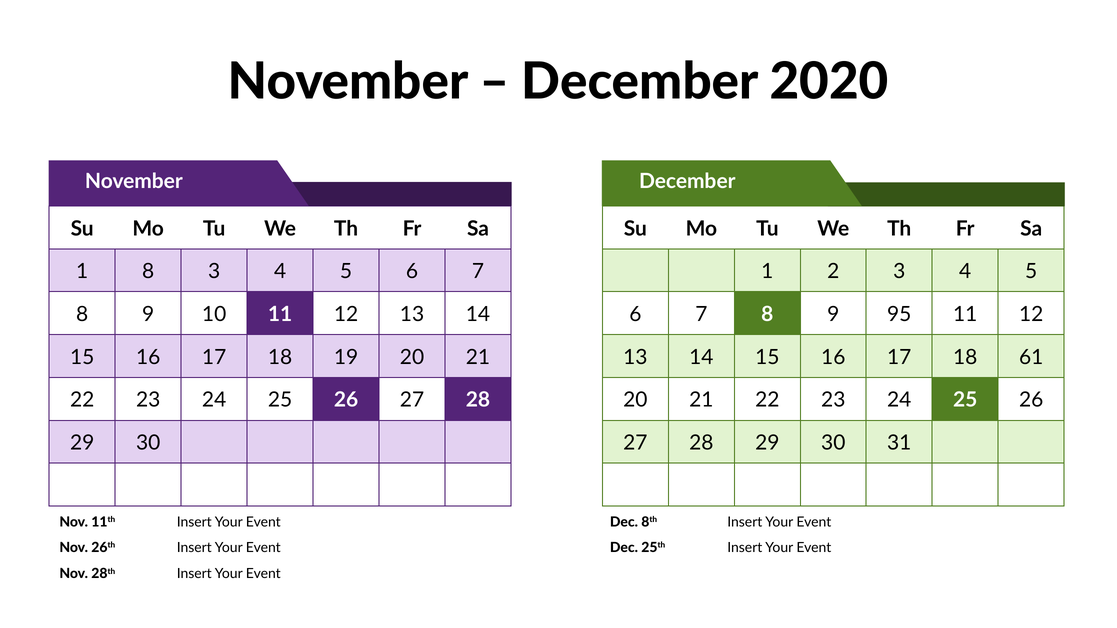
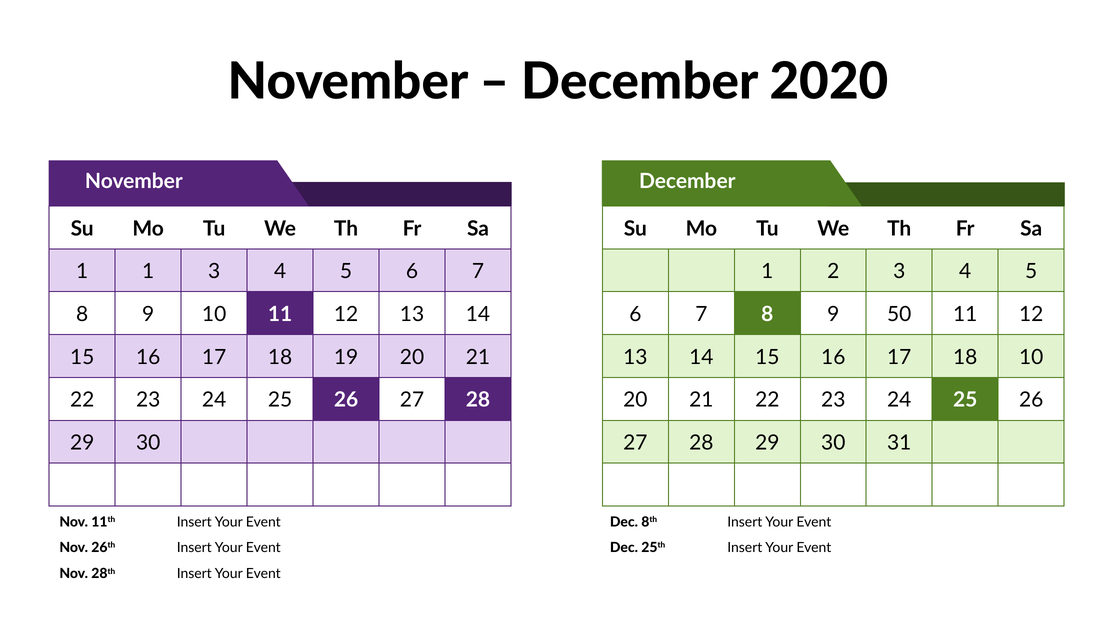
1 8: 8 -> 1
95: 95 -> 50
18 61: 61 -> 10
